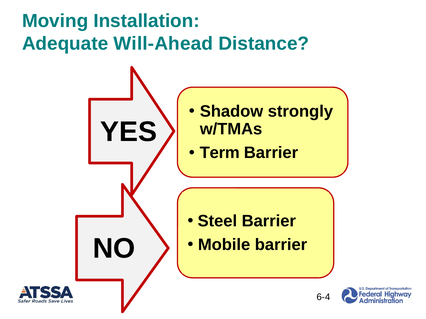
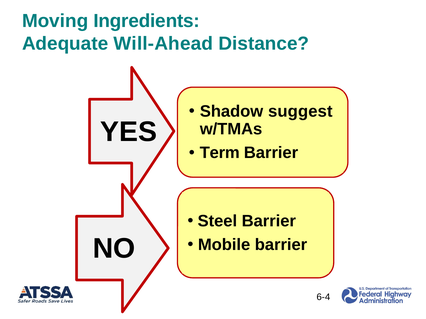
Installation: Installation -> Ingredients
strongly: strongly -> suggest
